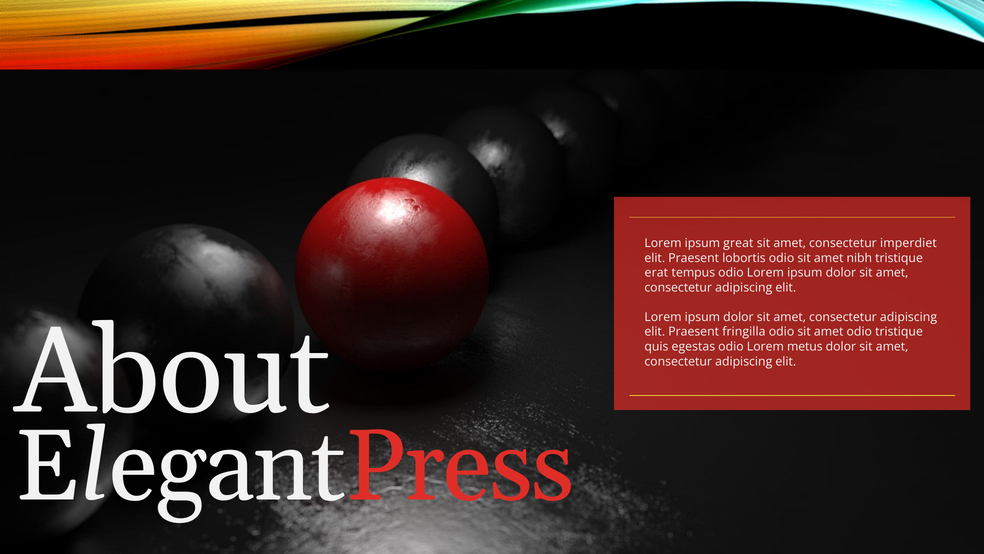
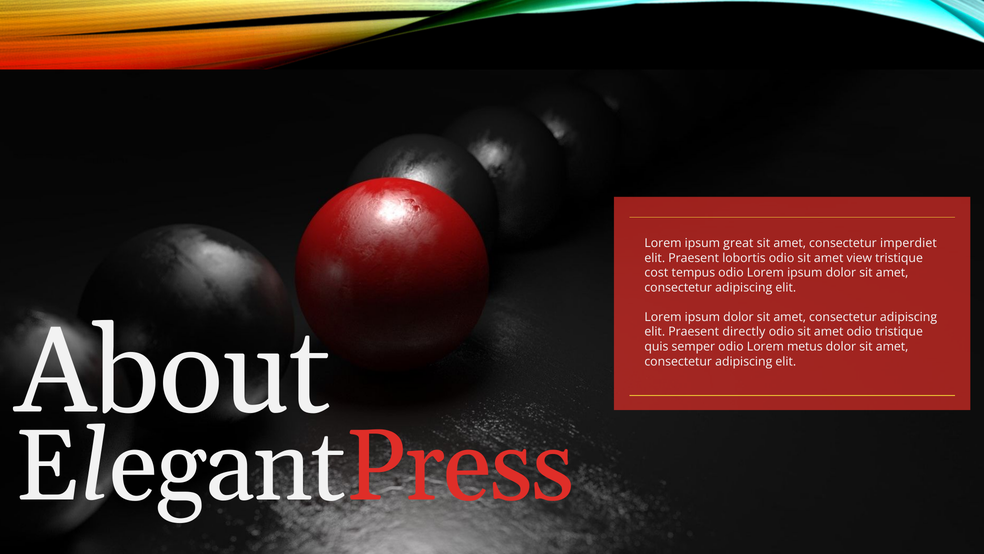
nibh: nibh -> view
erat: erat -> cost
fringilla: fringilla -> directly
egestas: egestas -> semper
